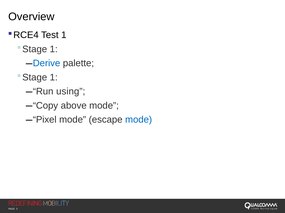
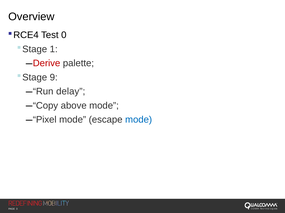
Test 1: 1 -> 0
Derive colour: blue -> red
1 at (54, 78): 1 -> 9
using: using -> delay
